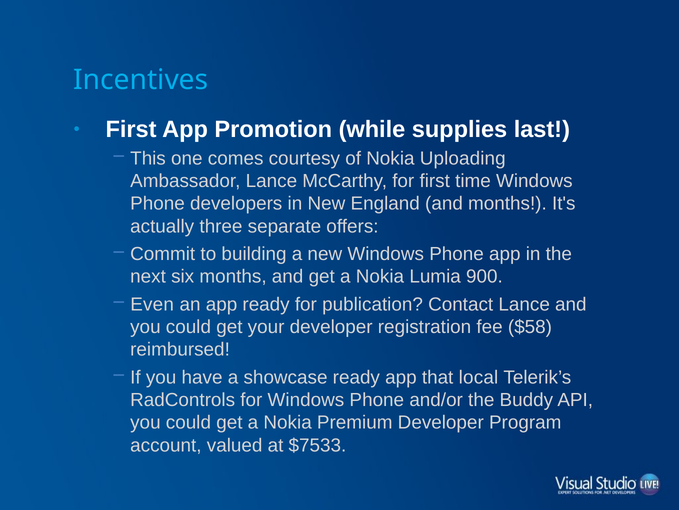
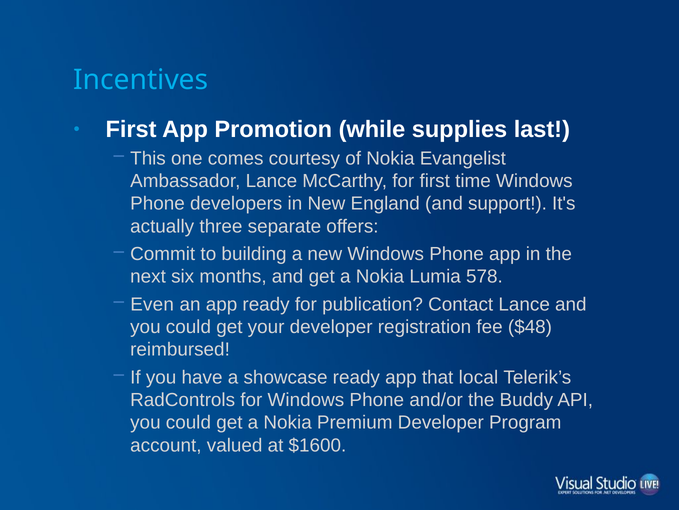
Uploading: Uploading -> Evangelist
and months: months -> support
900: 900 -> 578
$58: $58 -> $48
$7533: $7533 -> $1600
